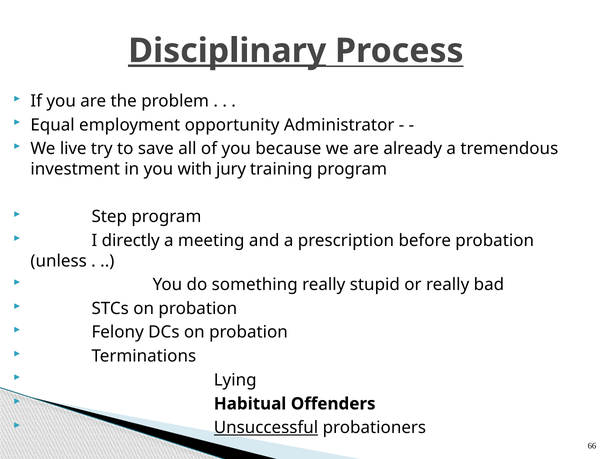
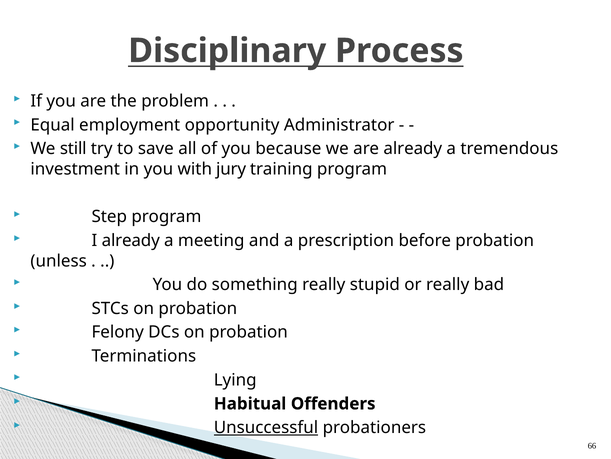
Disciplinary underline: present -> none
live: live -> still
I directly: directly -> already
